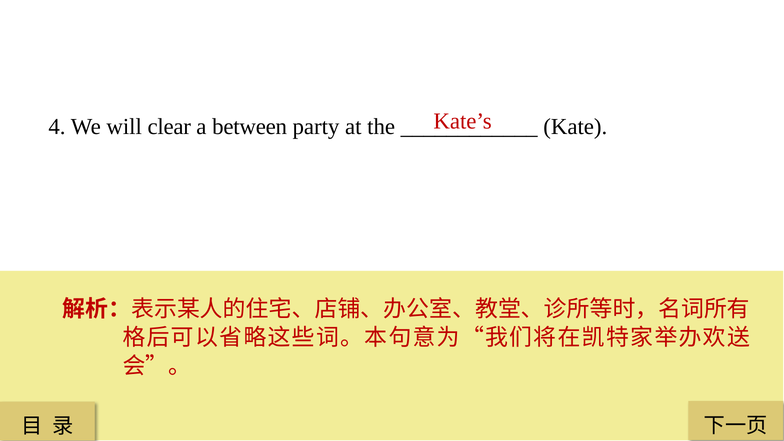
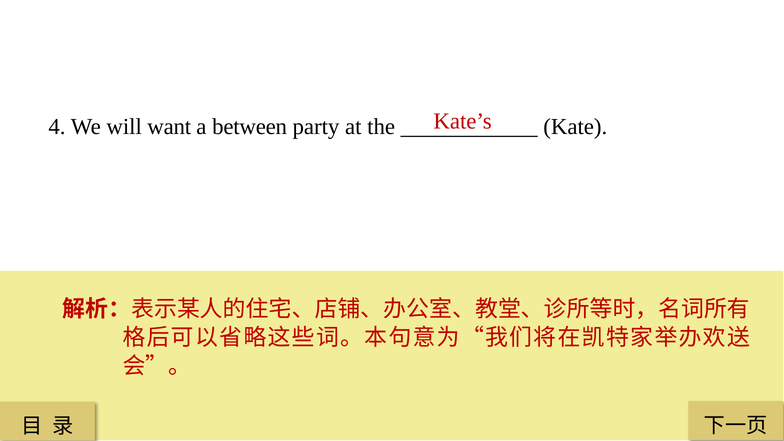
clear: clear -> want
